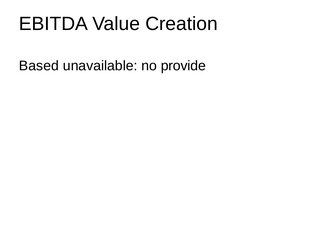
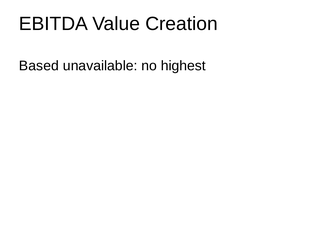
provide: provide -> highest
